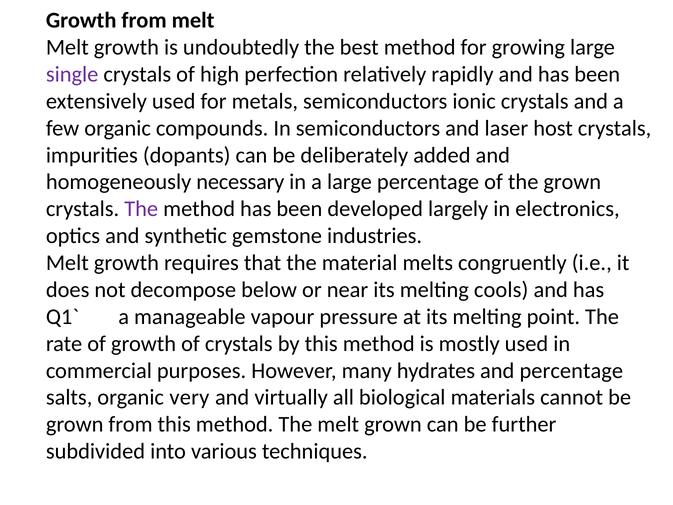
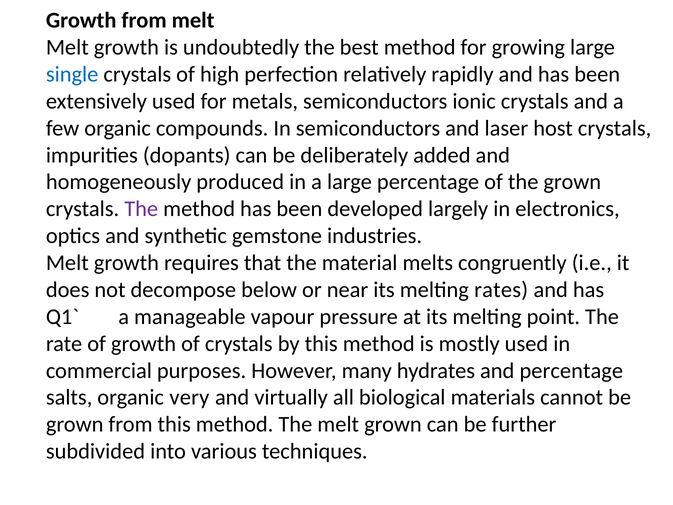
single colour: purple -> blue
necessary: necessary -> produced
cools: cools -> rates
